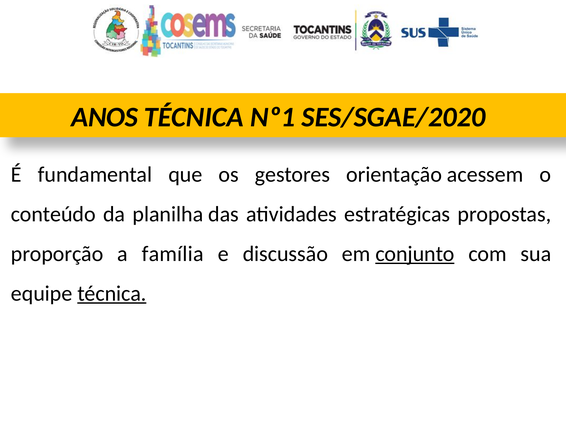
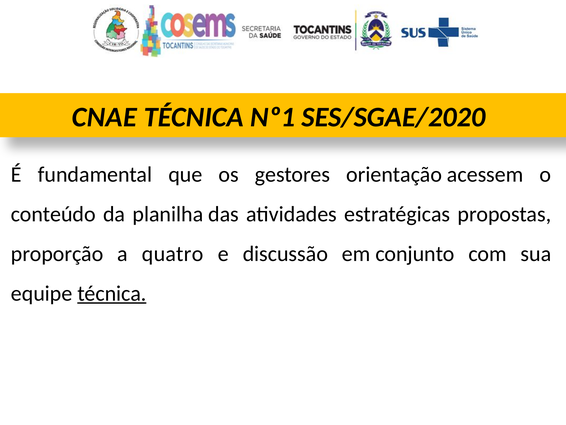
ANOS: ANOS -> CNAE
família: família -> quatro
conjunto underline: present -> none
